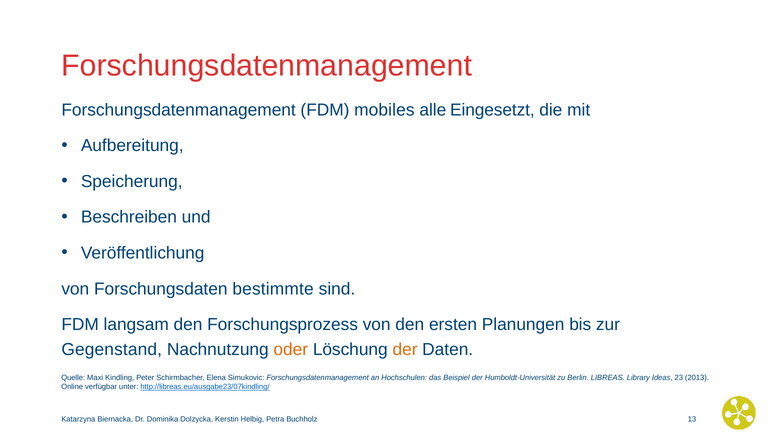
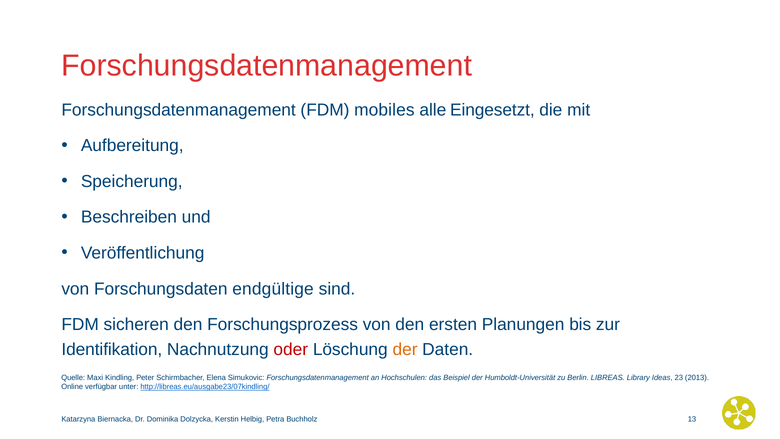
bestimmte: bestimmte -> endgültige
langsam: langsam -> sicheren
Gegenstand: Gegenstand -> Identifikation
oder colour: orange -> red
